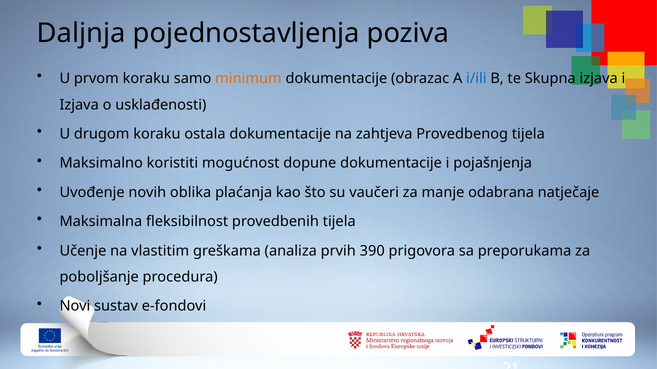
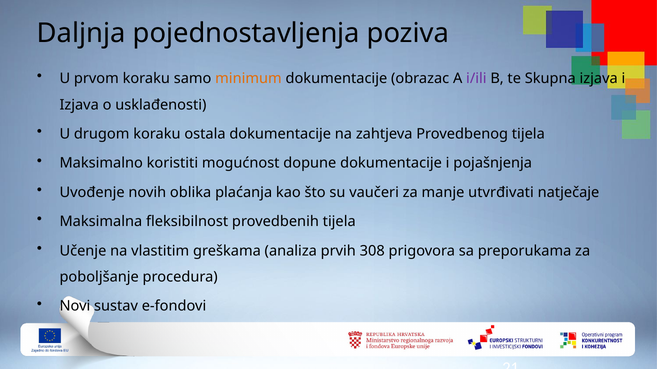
i/ili colour: blue -> purple
odabrana: odabrana -> utvrđivati
390: 390 -> 308
